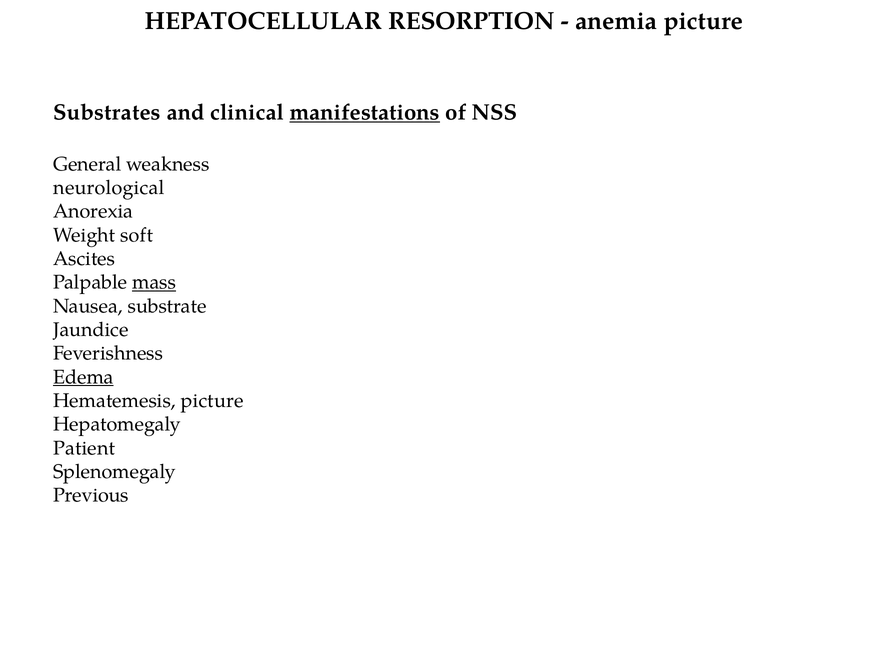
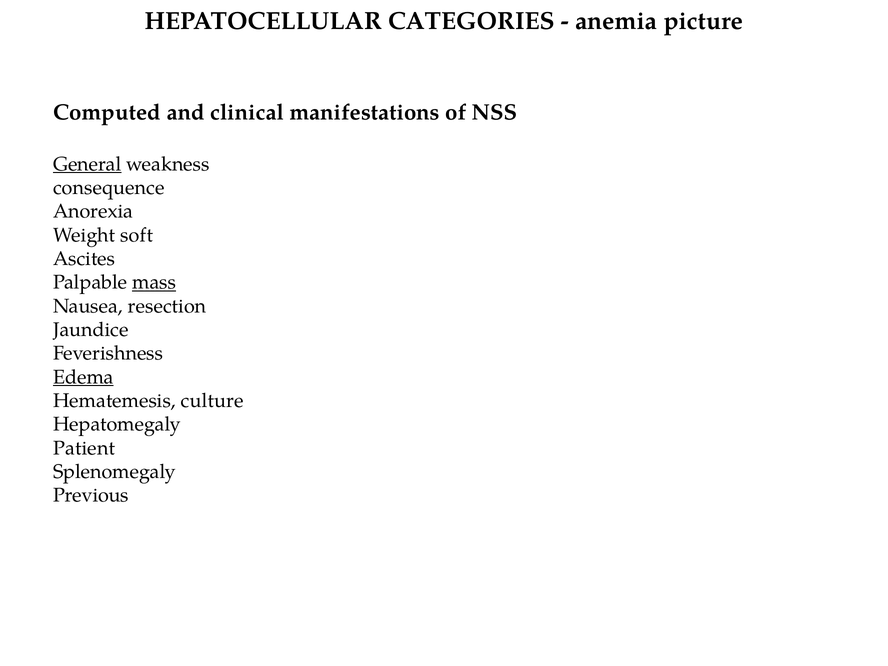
RESORPTION: RESORPTION -> CATEGORIES
Substrates: Substrates -> Computed
manifestations underline: present -> none
General underline: none -> present
neurological: neurological -> consequence
substrate: substrate -> resection
Hematemesis picture: picture -> culture
